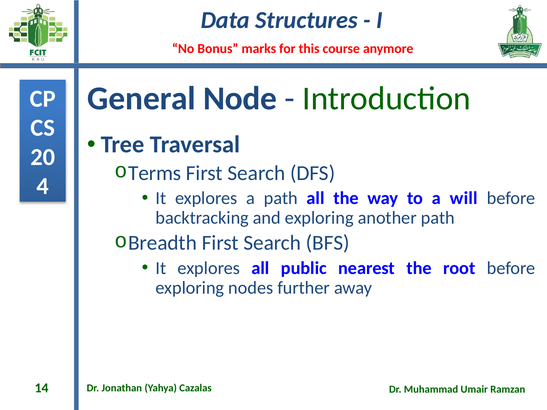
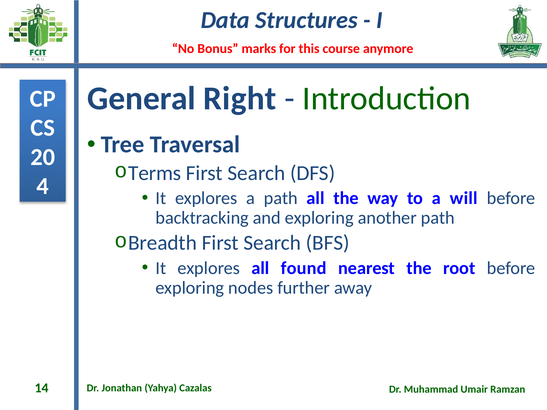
Node: Node -> Right
public: public -> found
